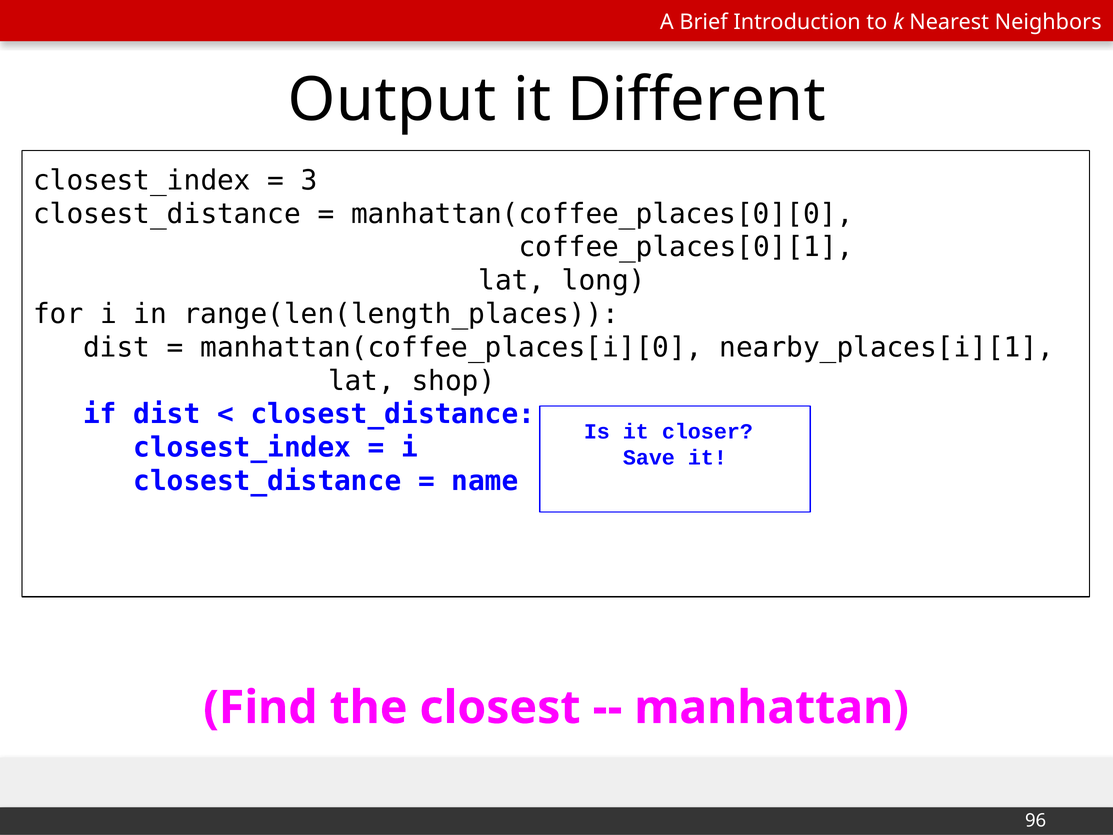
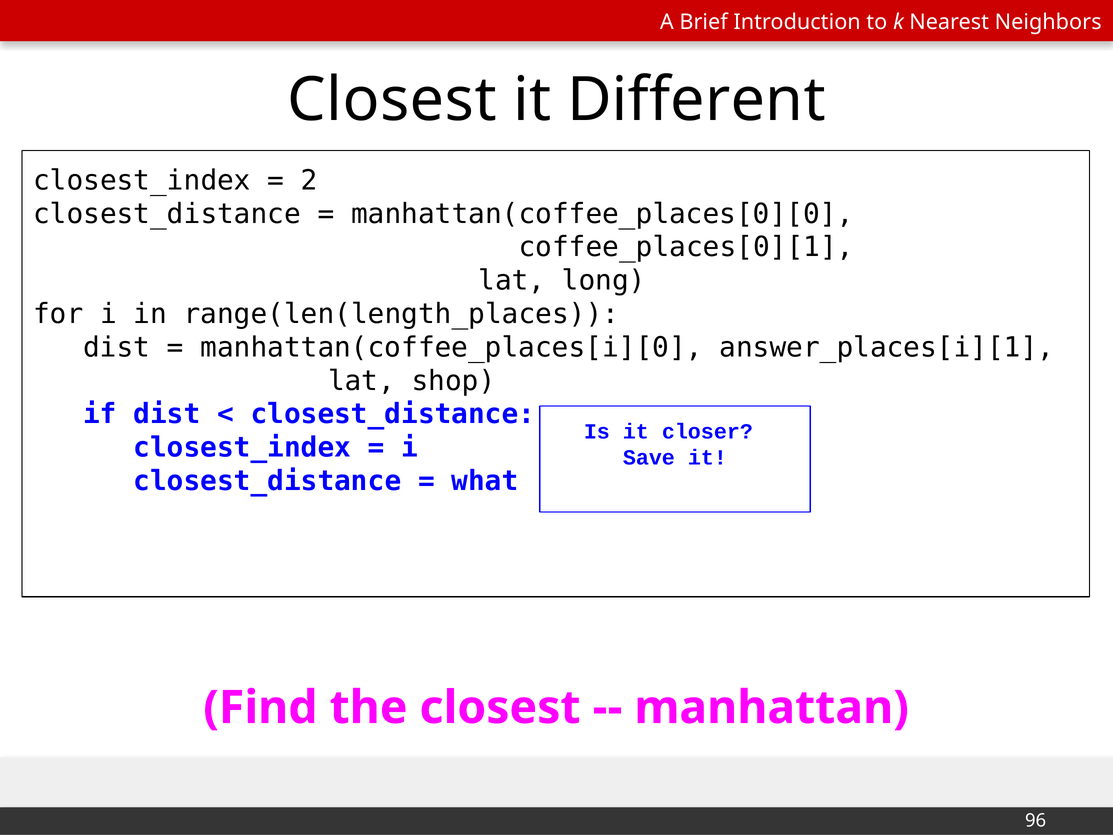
Output at (392, 100): Output -> Closest
3: 3 -> 2
nearby_places[i][1: nearby_places[i][1 -> answer_places[i][1
name: name -> what
